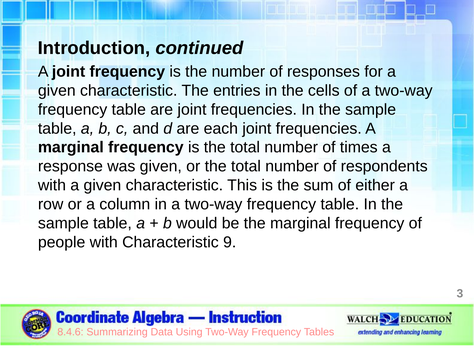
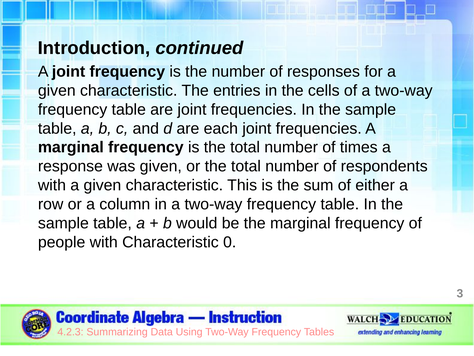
9: 9 -> 0
8.4.6: 8.4.6 -> 4.2.3
